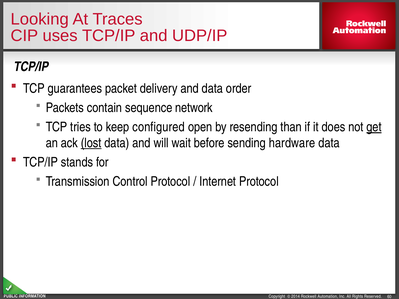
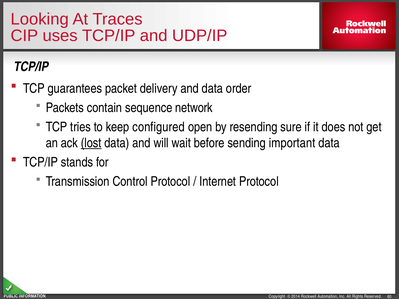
than: than -> sure
get underline: present -> none
hardware: hardware -> important
